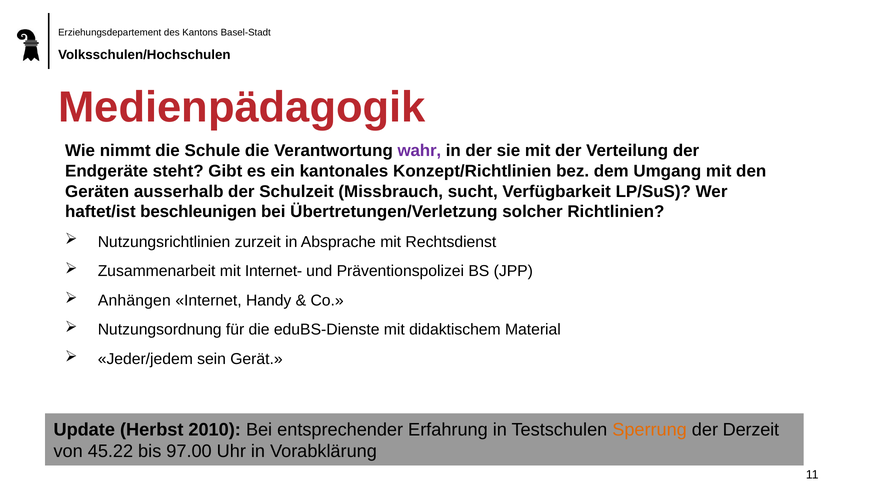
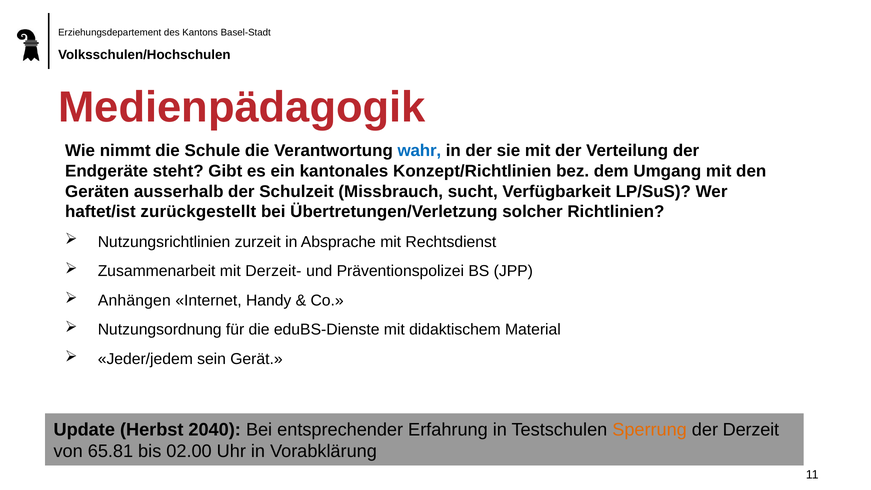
wahr colour: purple -> blue
beschleunigen: beschleunigen -> zurückgestellt
Internet-: Internet- -> Derzeit-
2010: 2010 -> 2040
45.22: 45.22 -> 65.81
97.00: 97.00 -> 02.00
